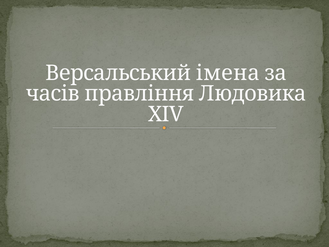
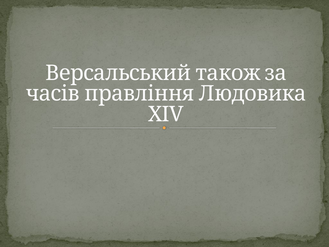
імена: імена -> також
